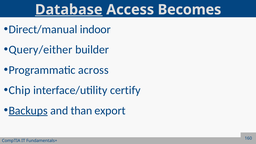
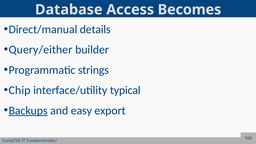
Database underline: present -> none
indoor: indoor -> details
across: across -> strings
certify: certify -> typical
than: than -> easy
